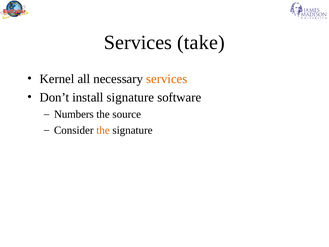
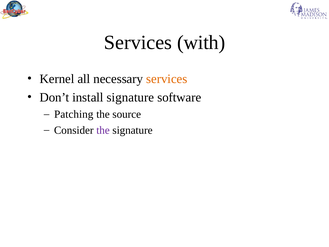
take: take -> with
Numbers: Numbers -> Patching
the at (103, 130) colour: orange -> purple
